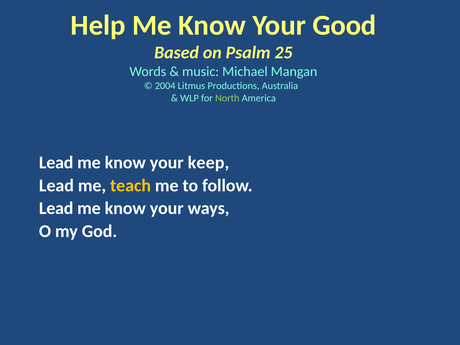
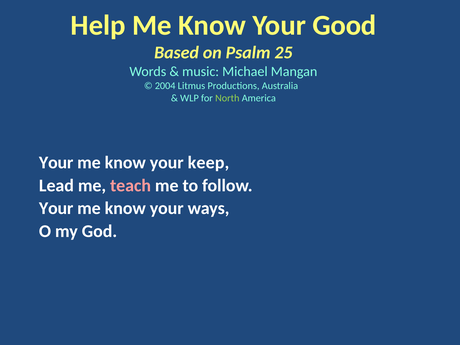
Lead at (56, 163): Lead -> Your
teach colour: yellow -> pink
Lead at (56, 208): Lead -> Your
